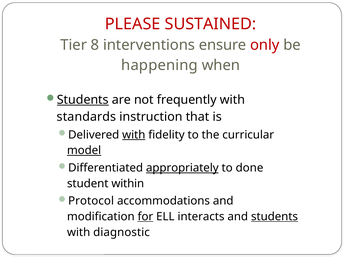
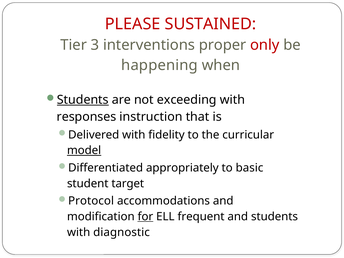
8: 8 -> 3
ensure: ensure -> proper
frequently: frequently -> exceeding
standards: standards -> responses
with at (134, 135) underline: present -> none
appropriately underline: present -> none
done: done -> basic
within: within -> target
interacts: interacts -> frequent
students at (274, 217) underline: present -> none
